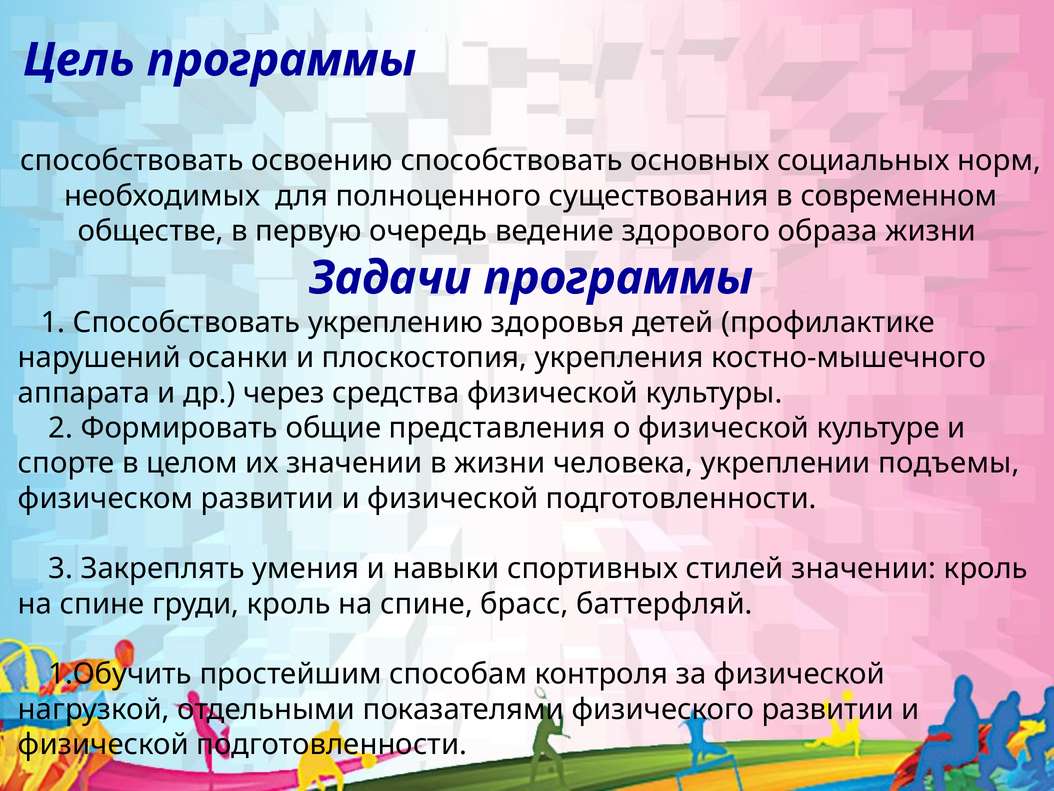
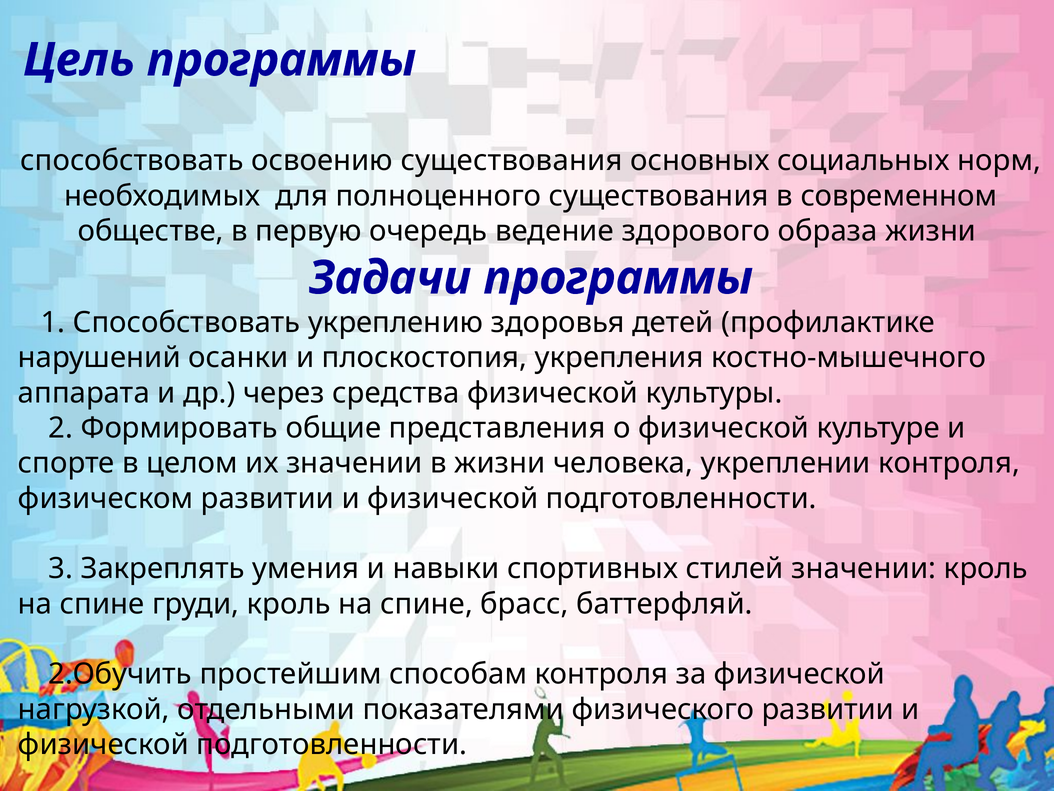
освоению способствовать: способствовать -> существования
укреплении подъемы: подъемы -> контроля
1.Обучить: 1.Обучить -> 2.Обучить
